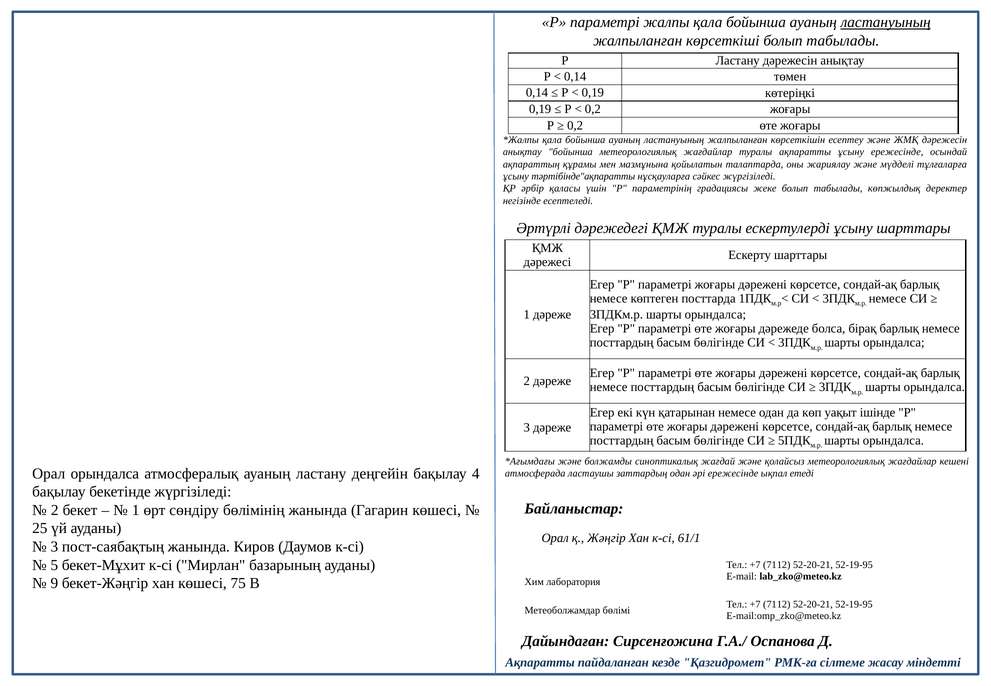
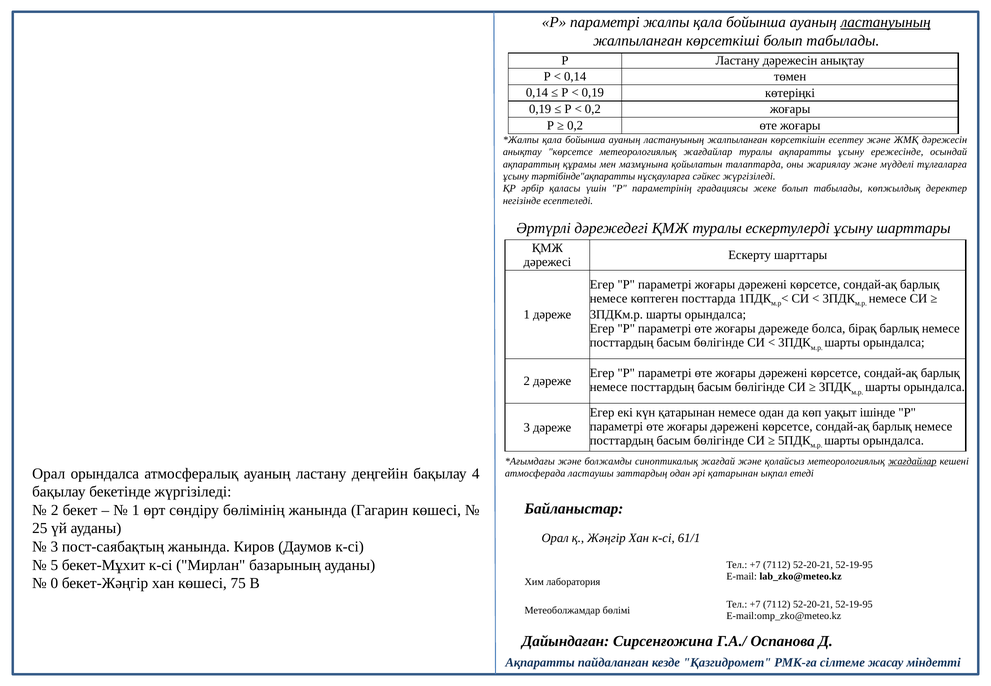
анықтау бойынша: бойынша -> көрсетсе
жағдайлар at (912, 461) underline: none -> present
әрі ережесінде: ережесінде -> қатарынан
9: 9 -> 0
